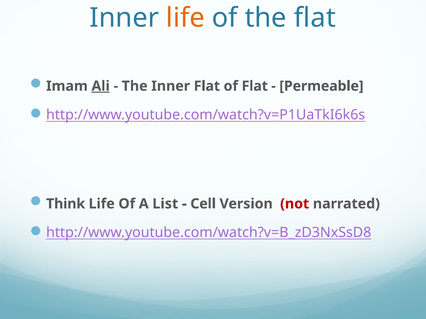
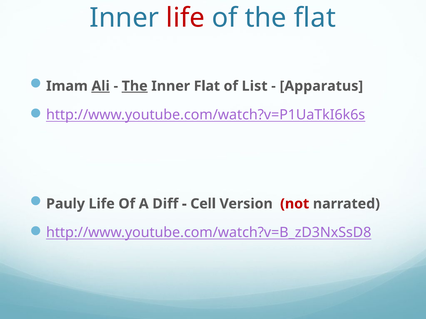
life at (185, 18) colour: orange -> red
The at (135, 86) underline: none -> present
of Flat: Flat -> List
Permeable: Permeable -> Apparatus
Think: Think -> Pauly
List: List -> Diff
